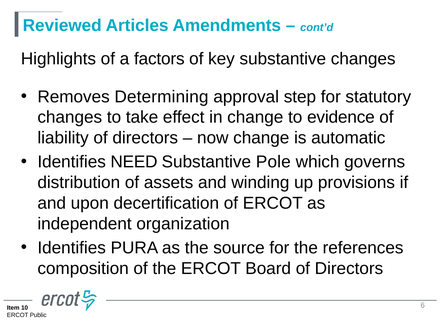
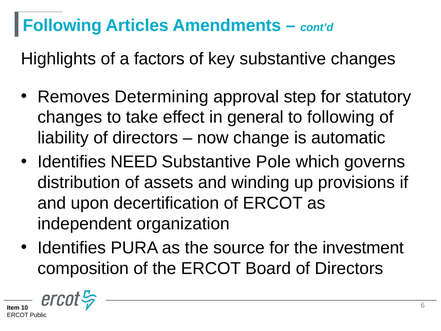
Reviewed at (62, 25): Reviewed -> Following
in change: change -> general
to evidence: evidence -> following
references: references -> investment
